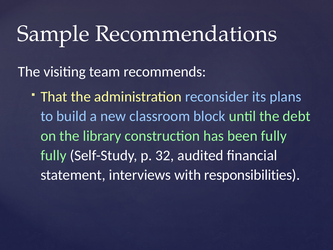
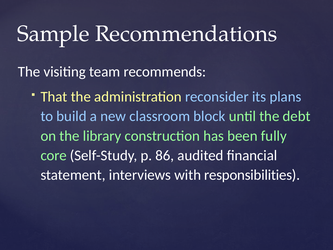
fully at (53, 155): fully -> core
32: 32 -> 86
